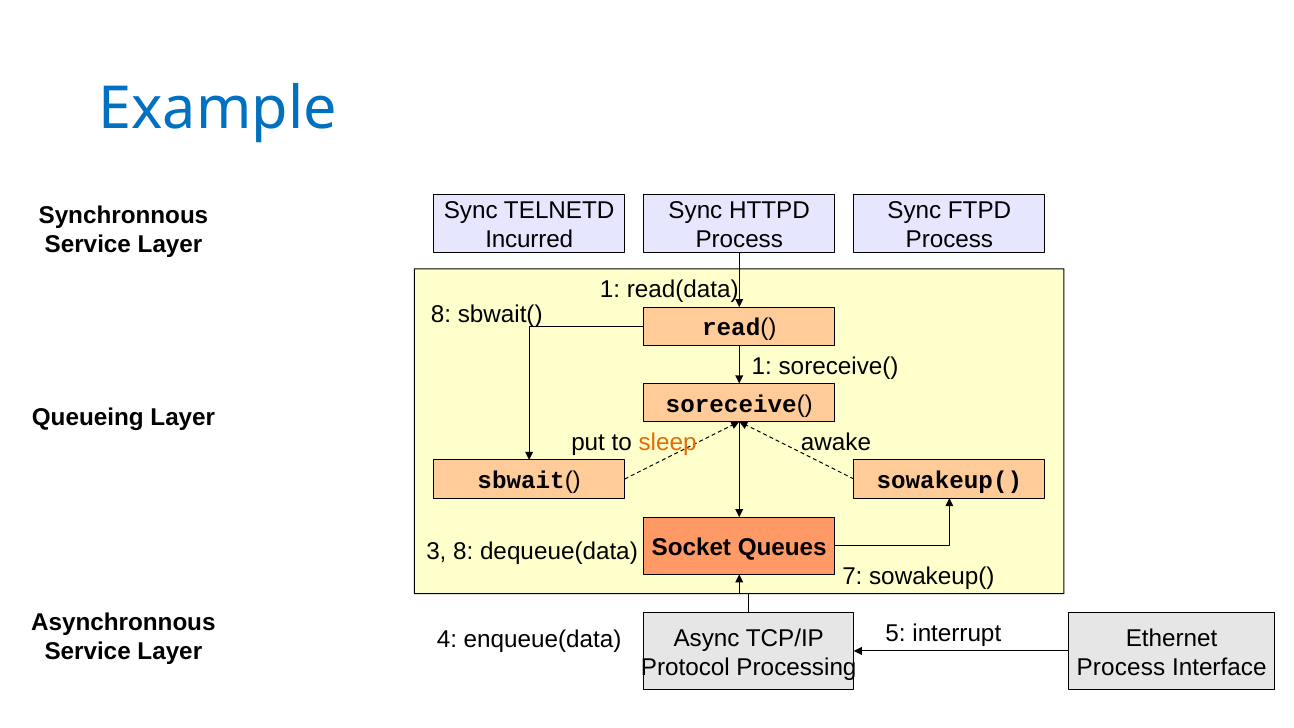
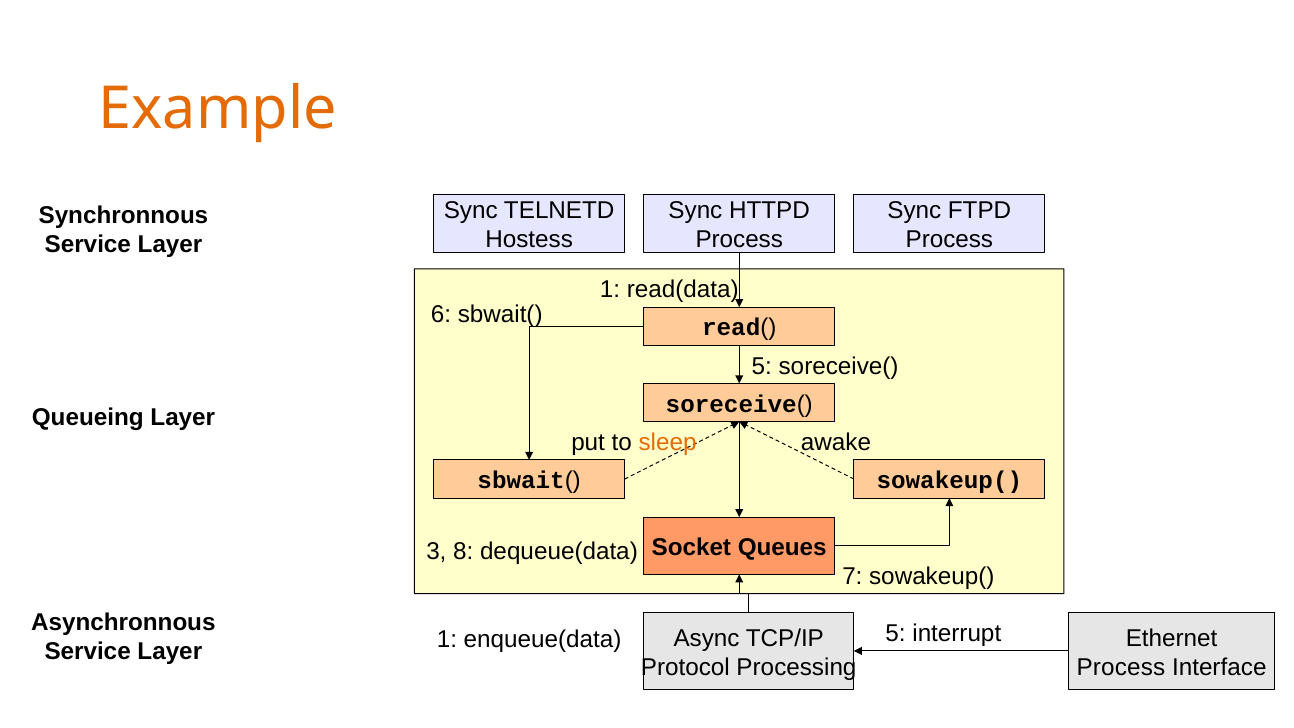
Example colour: blue -> orange
Incurred: Incurred -> Hostess
8 at (441, 315): 8 -> 6
1 at (762, 366): 1 -> 5
4 at (447, 640): 4 -> 1
